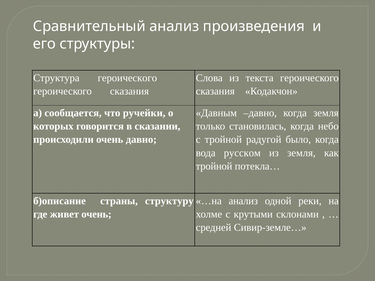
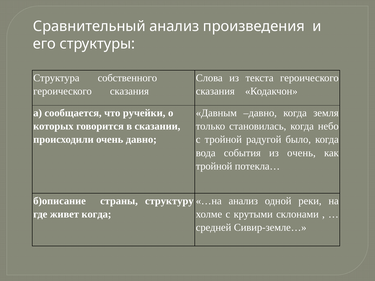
Структура героического: героического -> собственного
русском: русском -> события
из земля: земля -> очень
живет очень: очень -> когда
